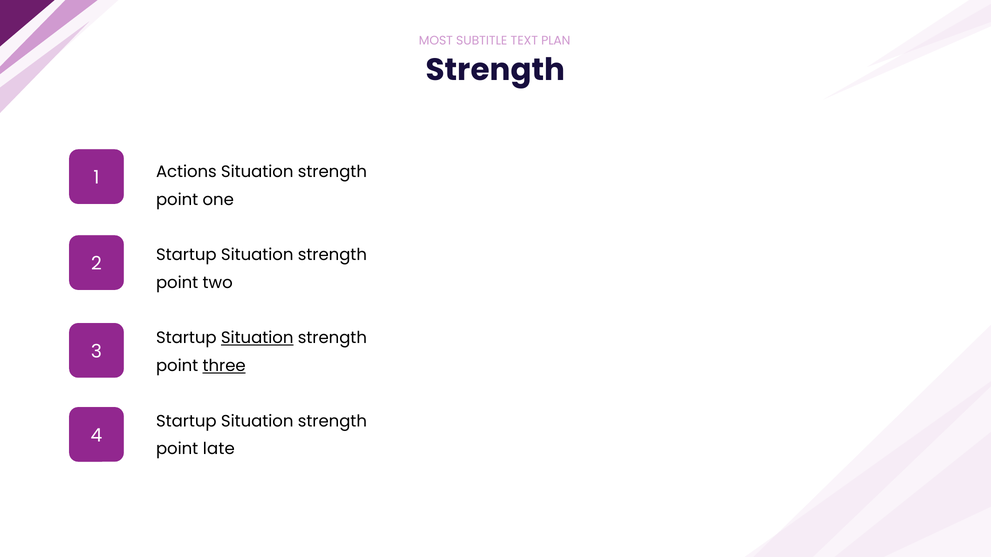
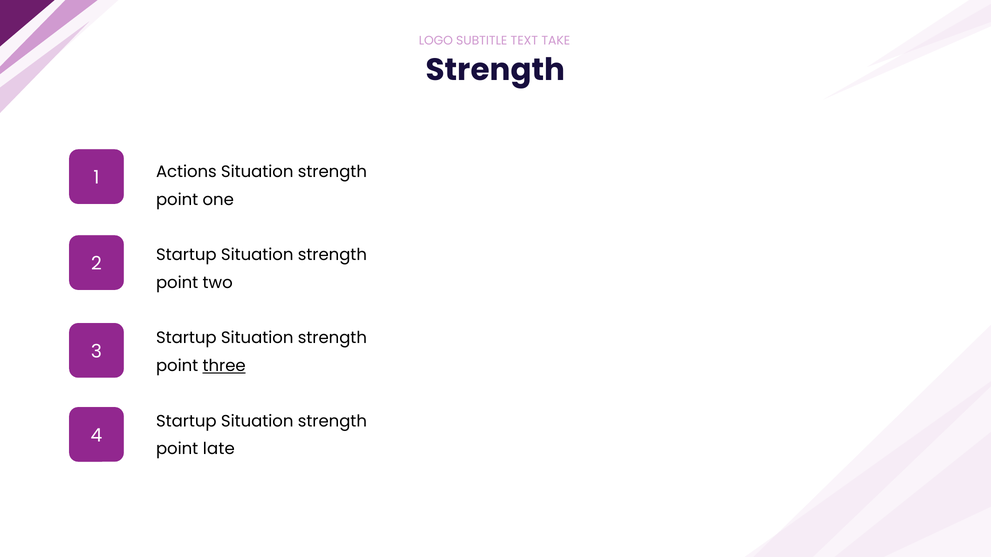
MOST: MOST -> LOGO
PLAN: PLAN -> TAKE
Situation at (257, 338) underline: present -> none
